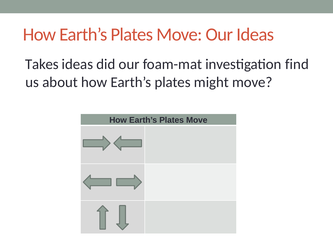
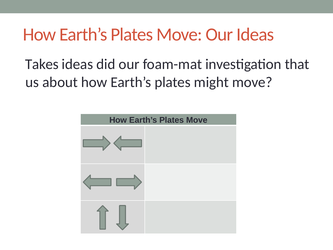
find: find -> that
